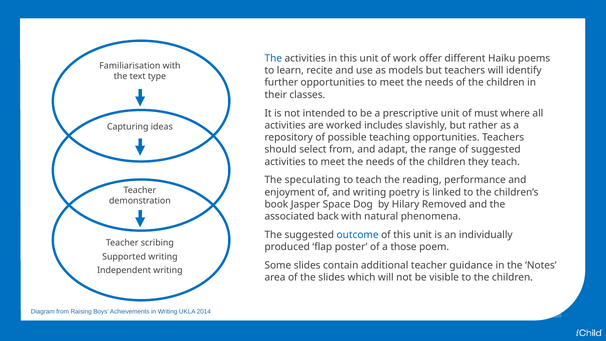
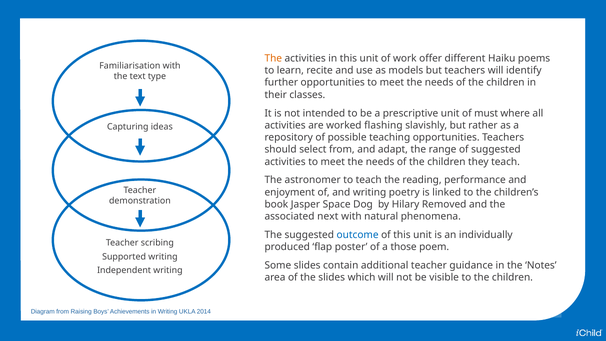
The at (273, 58) colour: blue -> orange
includes: includes -> flashing
speculating: speculating -> astronomer
back: back -> next
